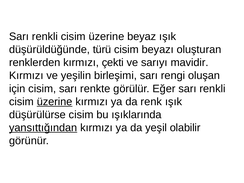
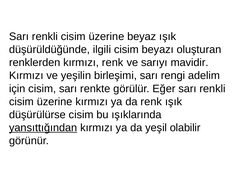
türü: türü -> ilgili
kırmızı çekti: çekti -> renk
oluşan: oluşan -> adelim
üzerine at (55, 102) underline: present -> none
